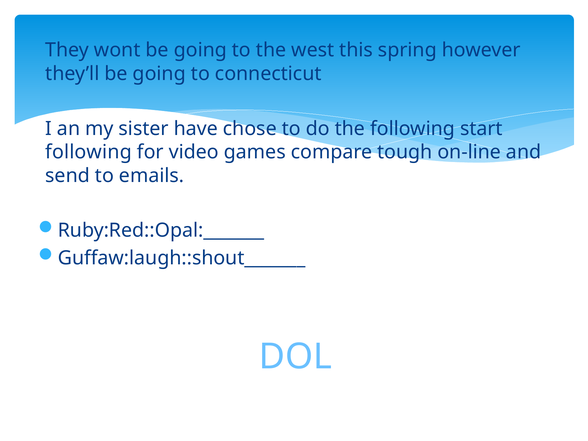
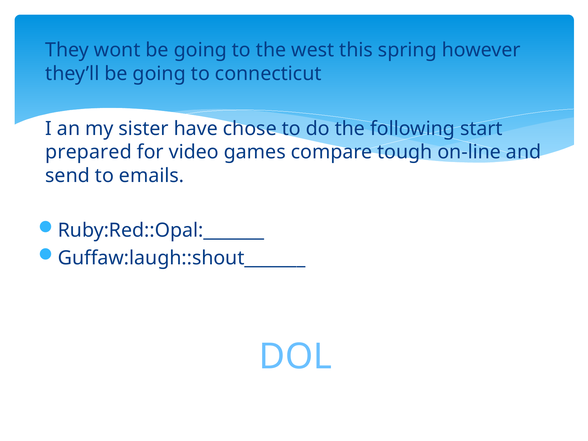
following at (89, 152): following -> prepared
